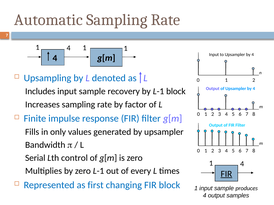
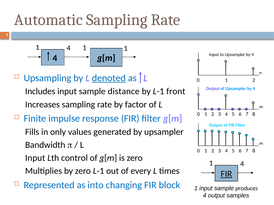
denoted underline: none -> present
recovery: recovery -> distance
L-1 block: block -> front
Serial at (35, 158): Serial -> Input
first: first -> into
